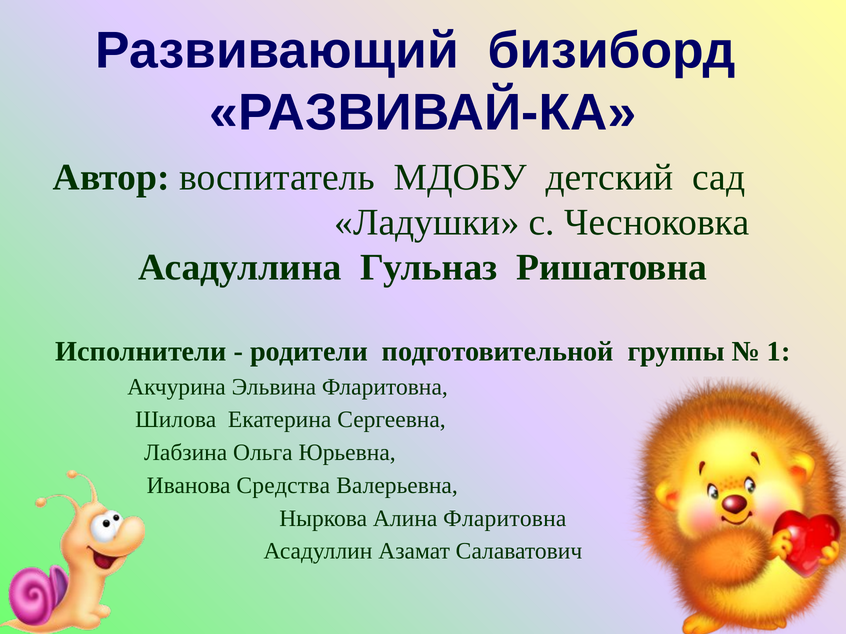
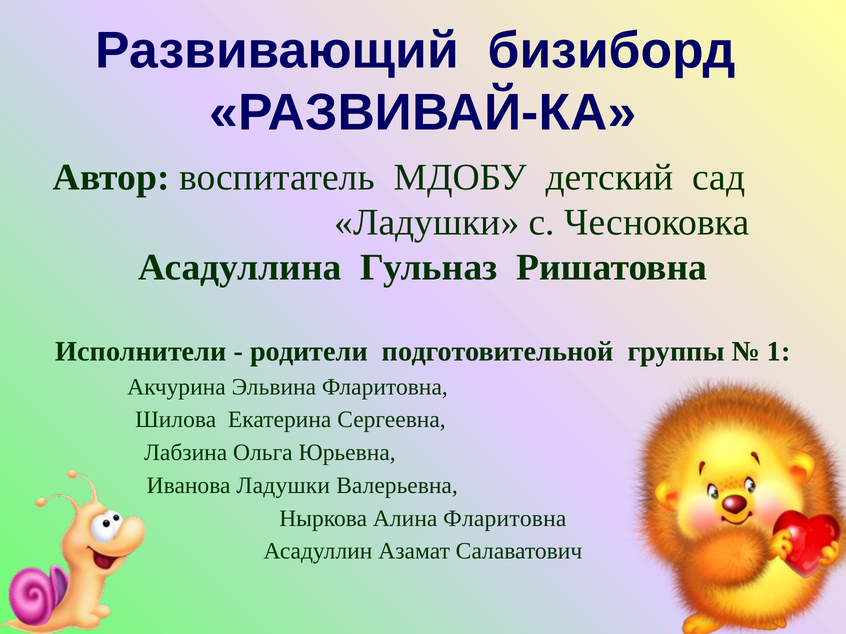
Иванова Средства: Средства -> Ладушки
